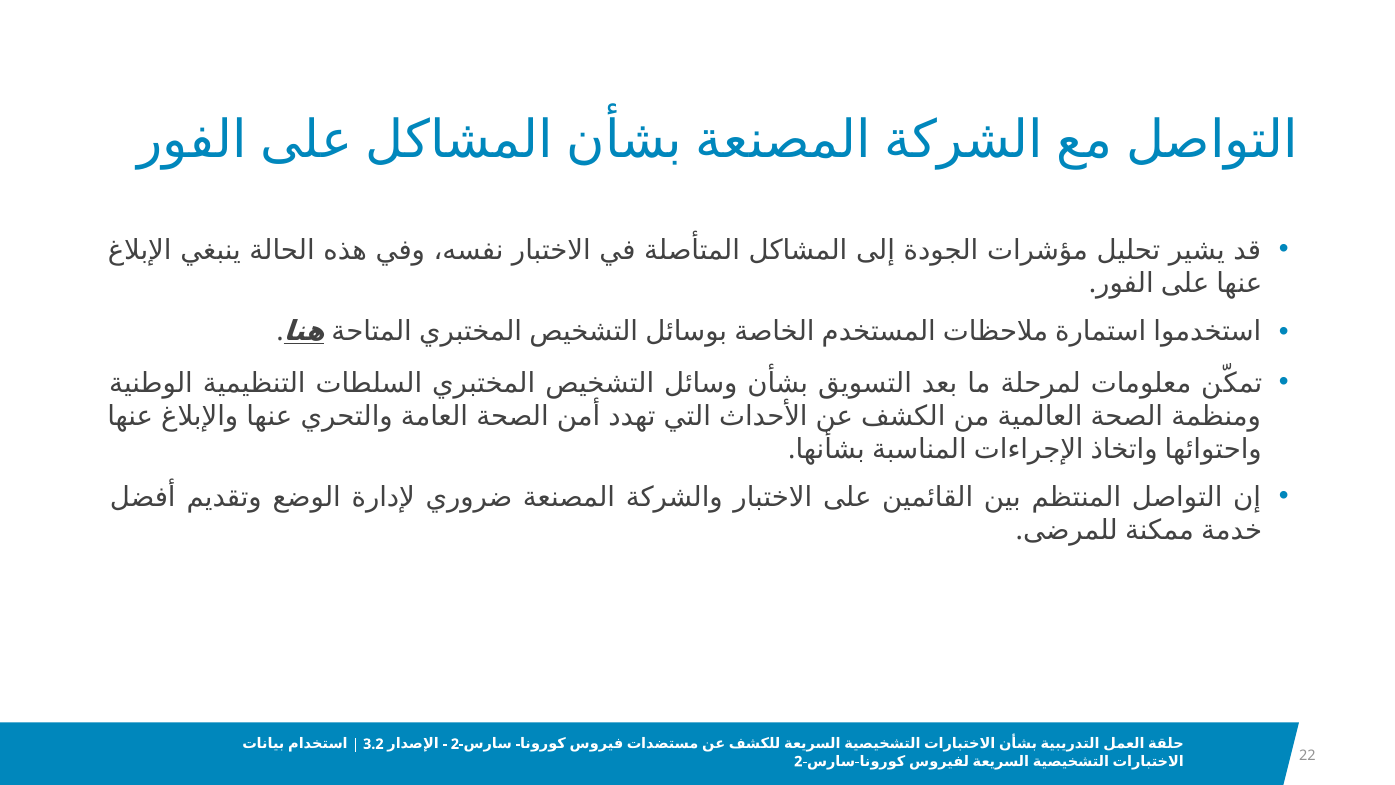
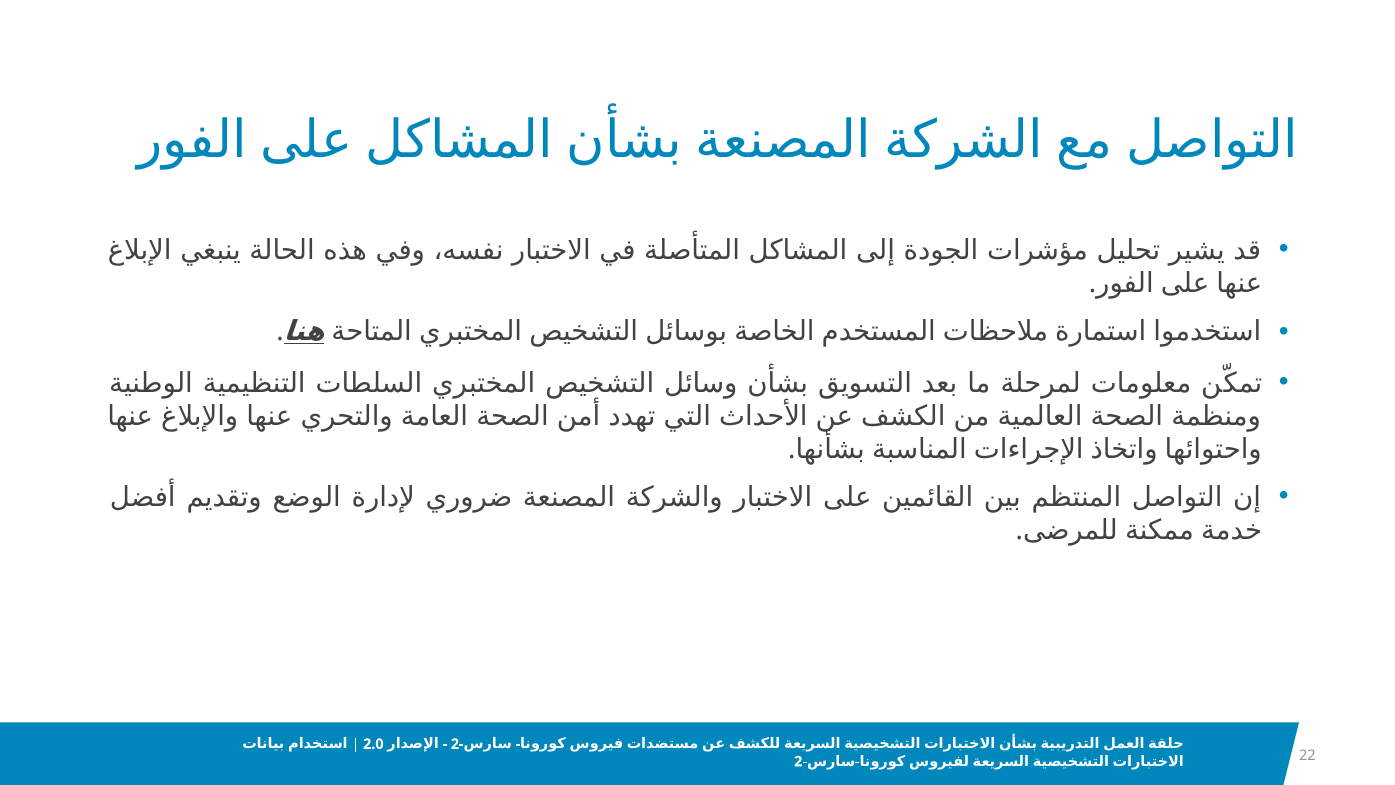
3.2: 3.2 -> 2.0
